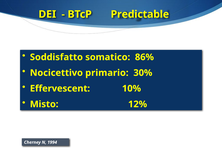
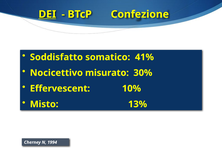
DEI underline: none -> present
Predictable: Predictable -> Confezione
86%: 86% -> 41%
primario: primario -> misurato
12%: 12% -> 13%
